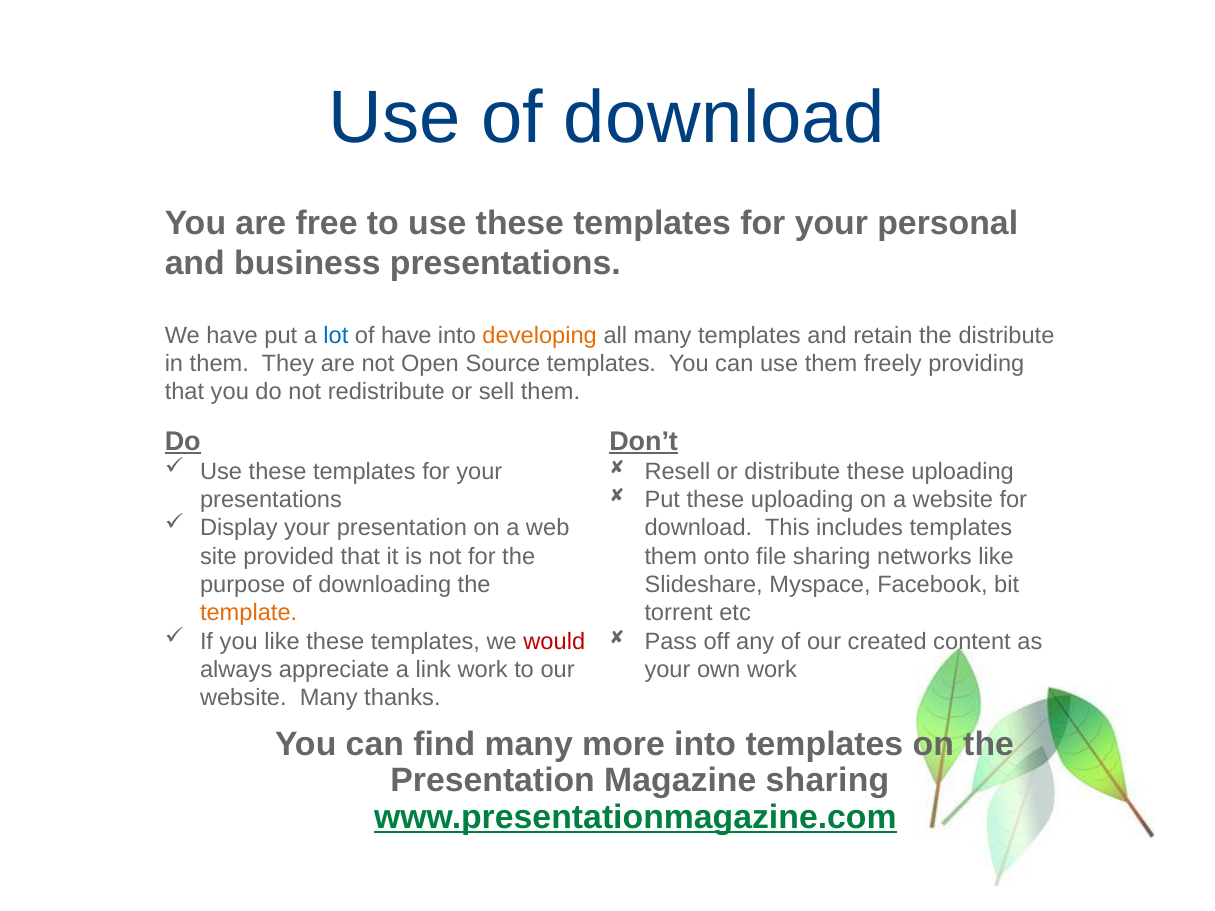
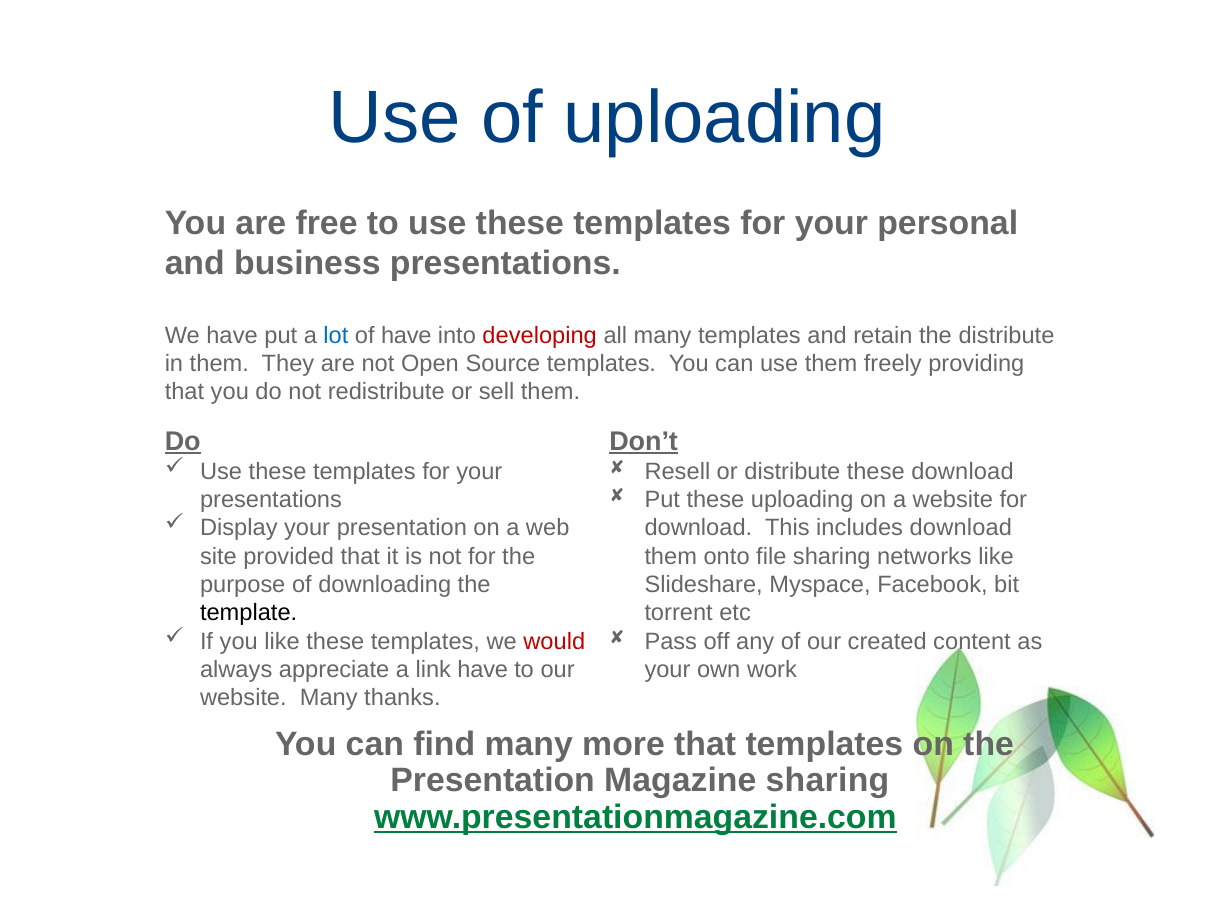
of download: download -> uploading
developing colour: orange -> red
distribute these uploading: uploading -> download
includes templates: templates -> download
template colour: orange -> black
link work: work -> have
more into: into -> that
